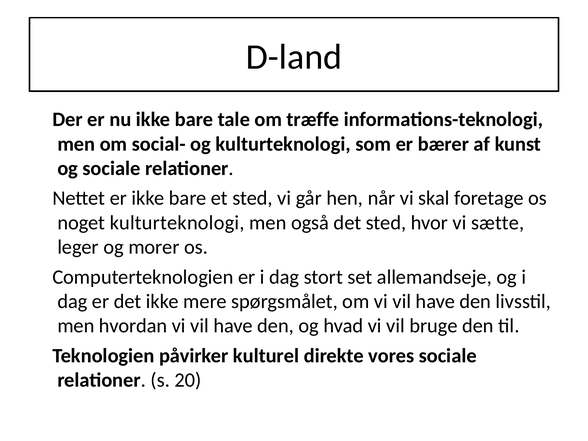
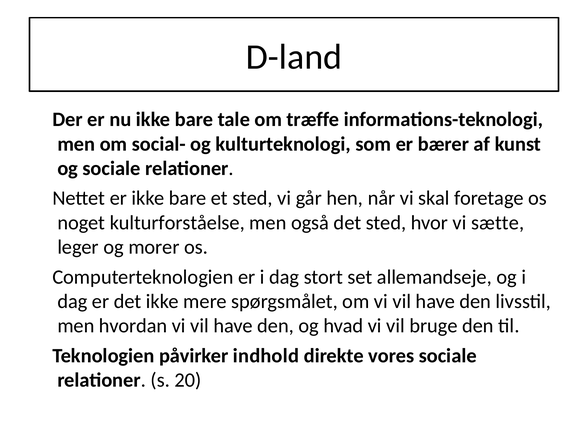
noget kulturteknologi: kulturteknologi -> kulturforståelse
kulturel: kulturel -> indhold
